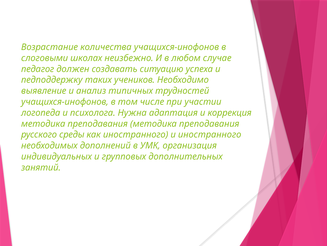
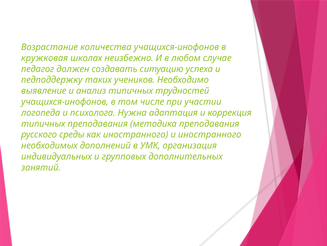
слоговыми: слоговыми -> кружковая
методика at (43, 123): методика -> типичных
